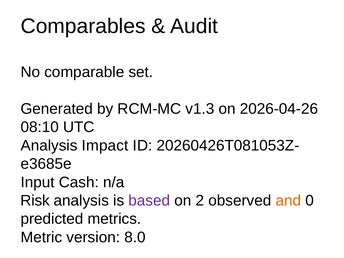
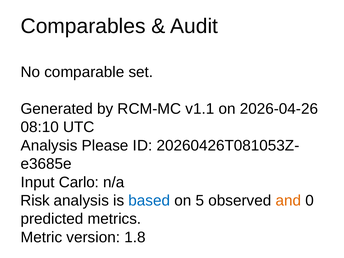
v1.3: v1.3 -> v1.1
Impact: Impact -> Please
Cash: Cash -> Carlo
based colour: purple -> blue
2: 2 -> 5
8.0: 8.0 -> 1.8
